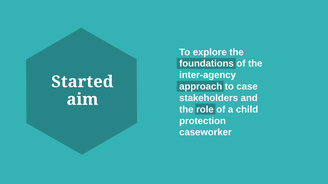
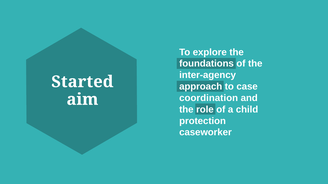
stakeholders: stakeholders -> coordination
